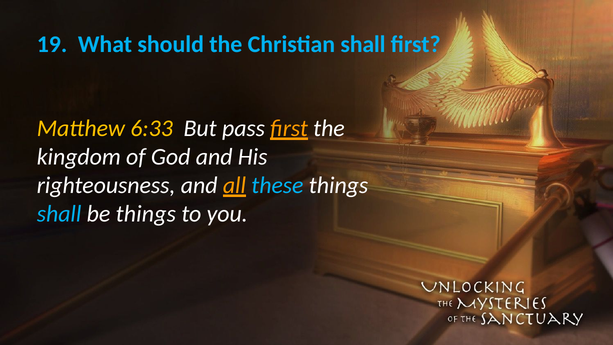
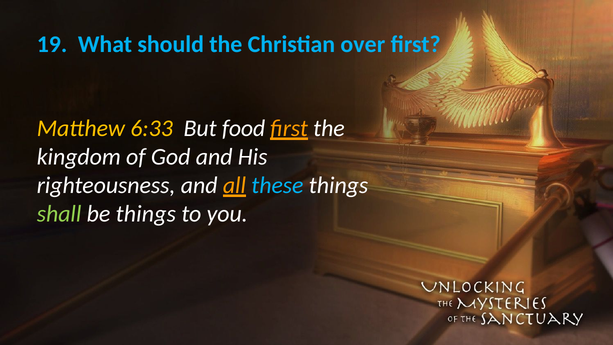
Christian shall: shall -> over
pass: pass -> food
shall at (59, 214) colour: light blue -> light green
